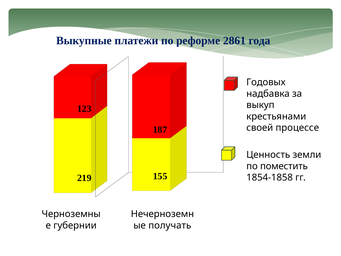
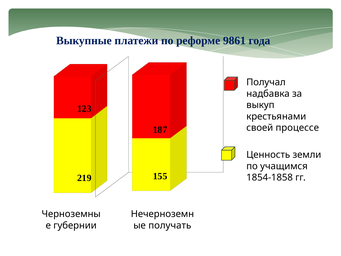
2861: 2861 -> 9861
Годовых: Годовых -> Получал
поместить: поместить -> учащимся
